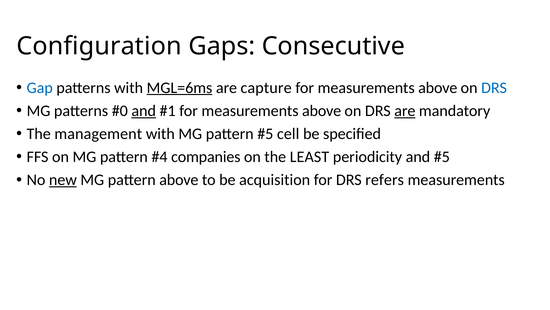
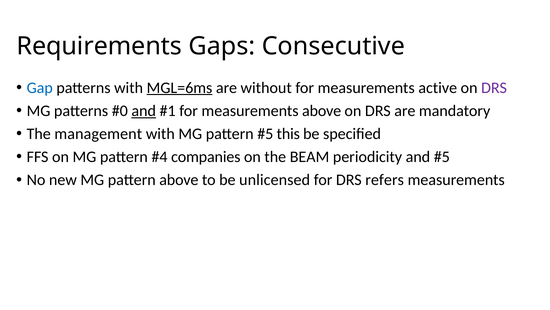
Configuration: Configuration -> Requirements
capture: capture -> without
above at (438, 88): above -> active
DRS at (494, 88) colour: blue -> purple
are at (405, 111) underline: present -> none
cell: cell -> this
LEAST: LEAST -> BEAM
new underline: present -> none
acquisition: acquisition -> unlicensed
